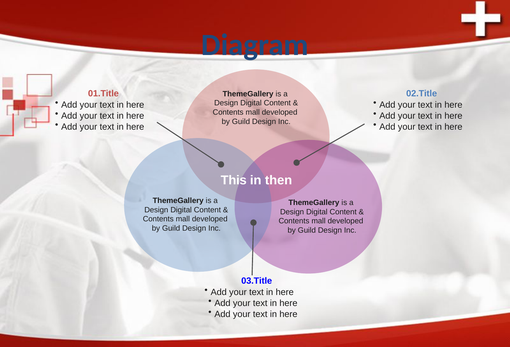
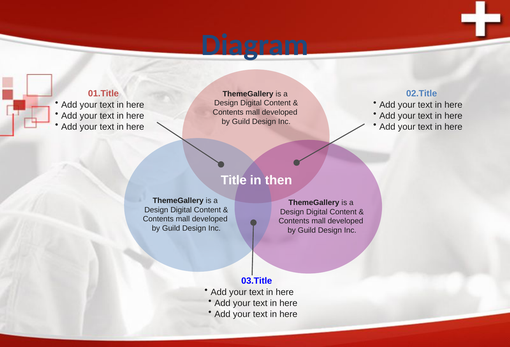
This: This -> Title
